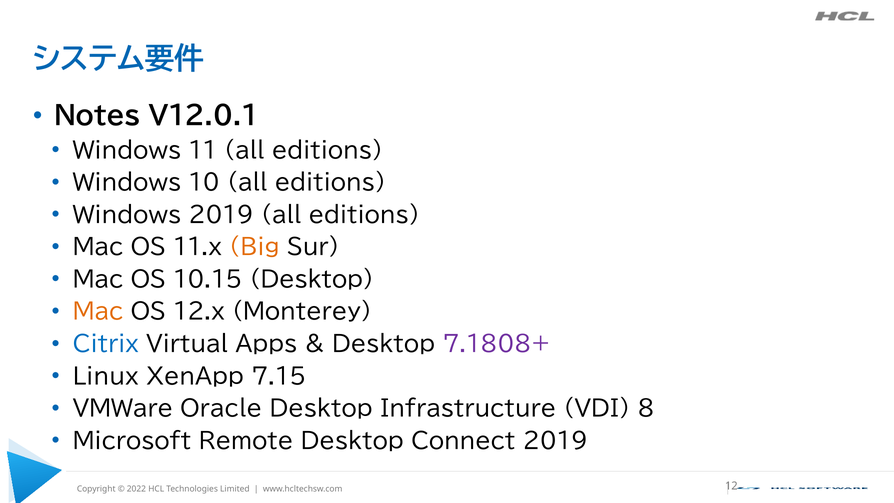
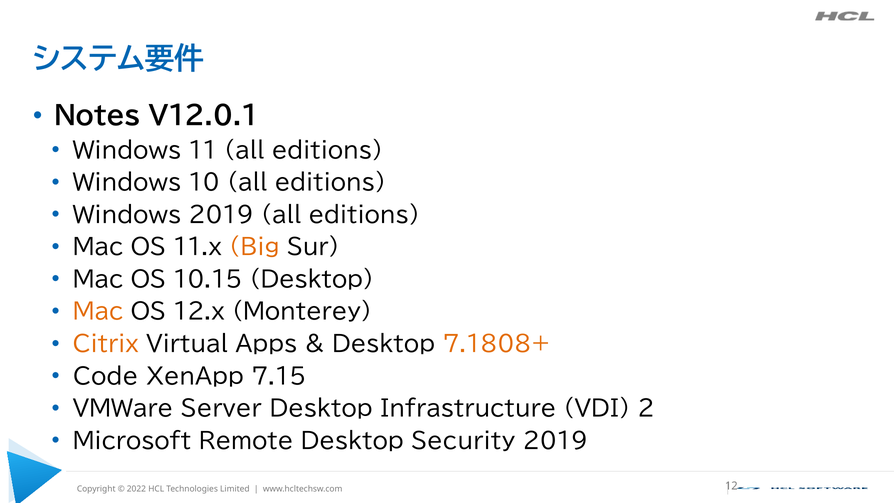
Citrix colour: blue -> orange
7.1808+ colour: purple -> orange
Linux: Linux -> Code
Oracle: Oracle -> Server
8: 8 -> 2
Connect: Connect -> Security
